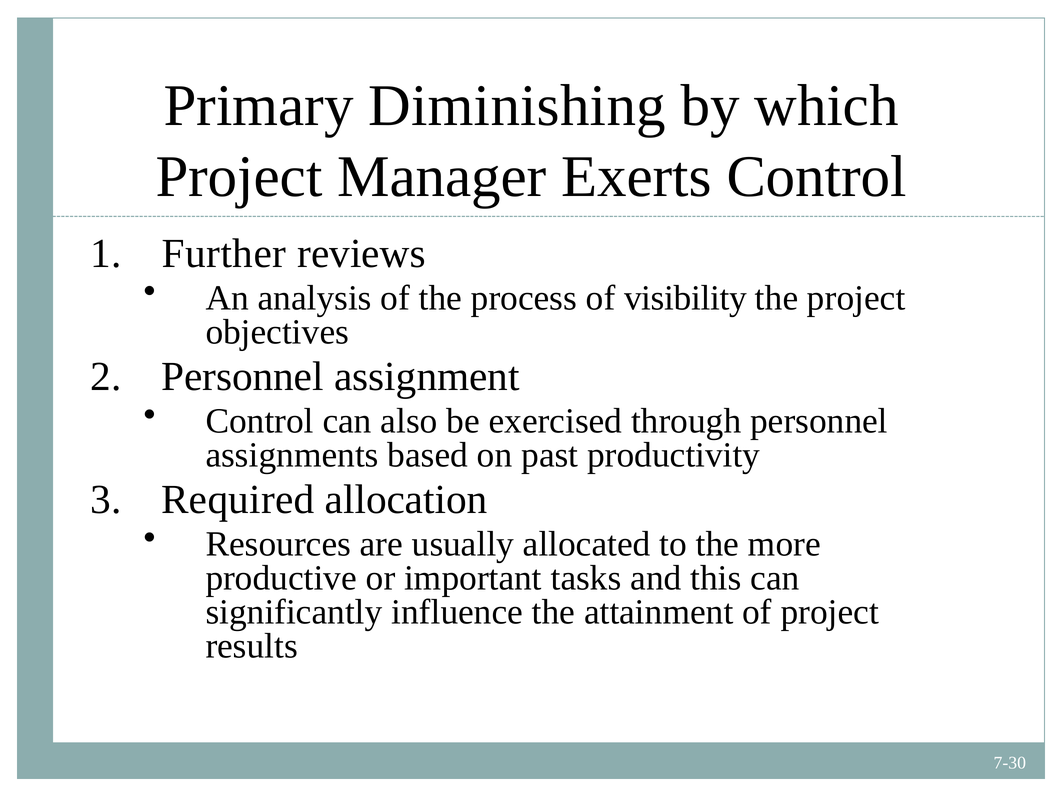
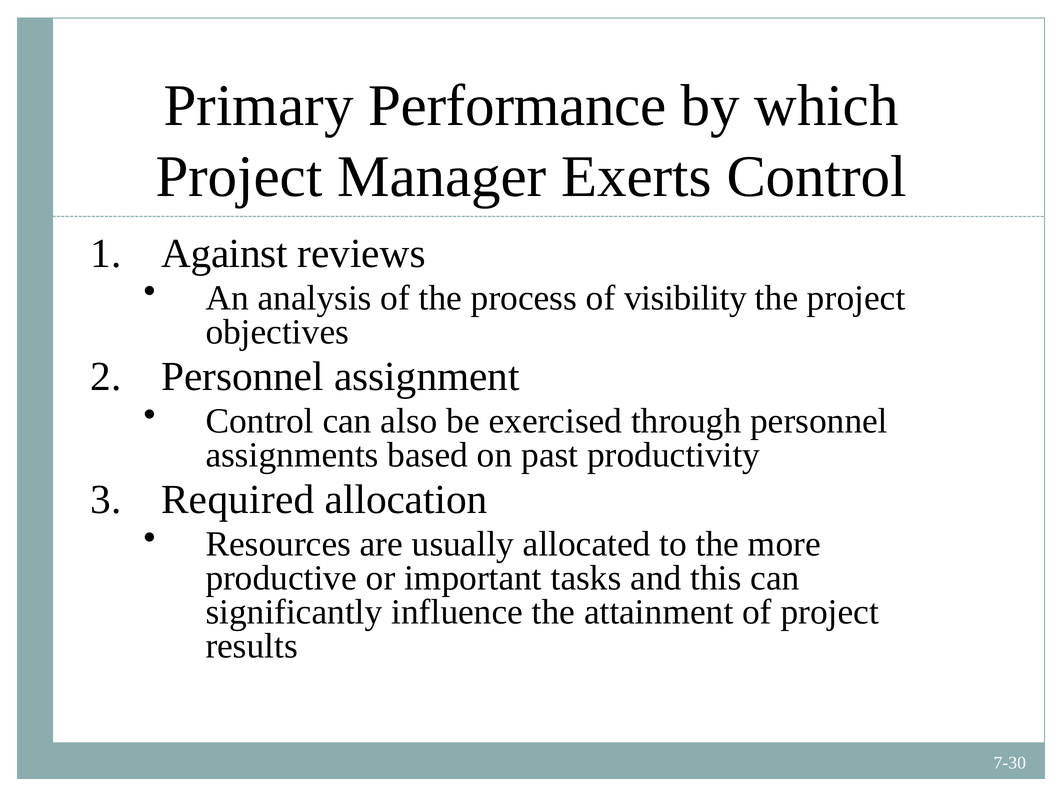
Diminishing: Diminishing -> Performance
Further: Further -> Against
